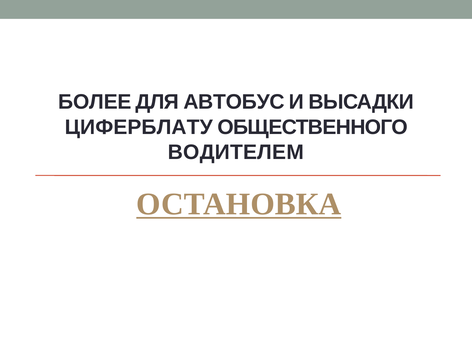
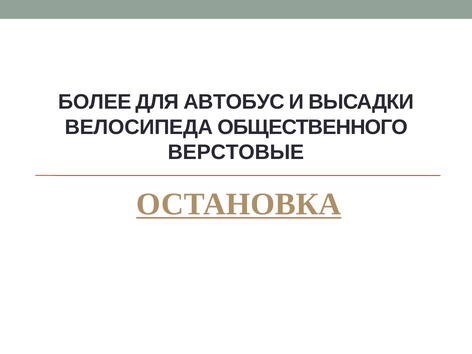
ЦИФЕРБЛАТУ: ЦИФЕРБЛАТУ -> ВЕЛОСИПЕДА
ВОДИТЕЛЕМ: ВОДИТЕЛЕМ -> ВЕРСТОВЫЕ
